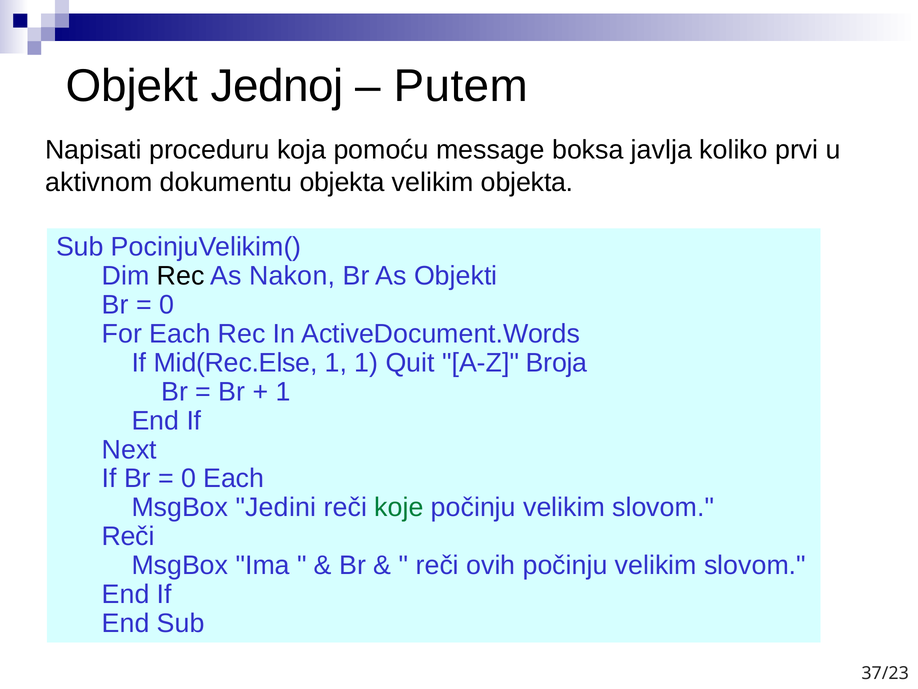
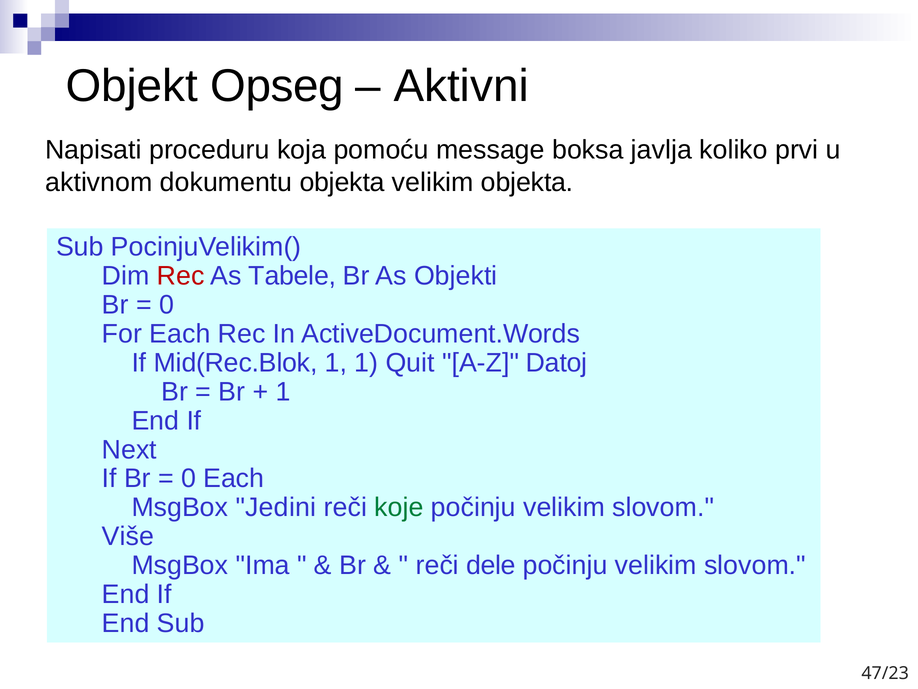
Jednoj: Jednoj -> Opseg
Putem: Putem -> Aktivni
Rec at (181, 276) colour: black -> red
Nakon: Nakon -> Tabele
Mid(Rec.Else: Mid(Rec.Else -> Mid(Rec.Blok
Broja: Broja -> Datoj
Reči at (128, 536): Reči -> Više
ovih: ovih -> dele
37/23: 37/23 -> 47/23
